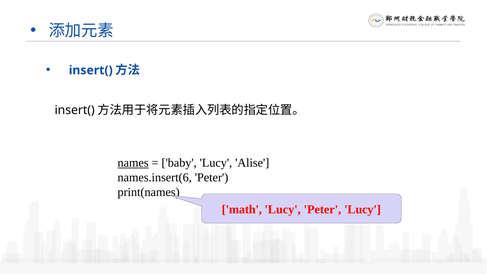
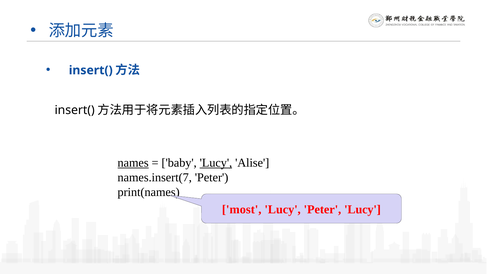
Lucy at (216, 163) underline: none -> present
names.insert(6: names.insert(6 -> names.insert(7
math: math -> most
